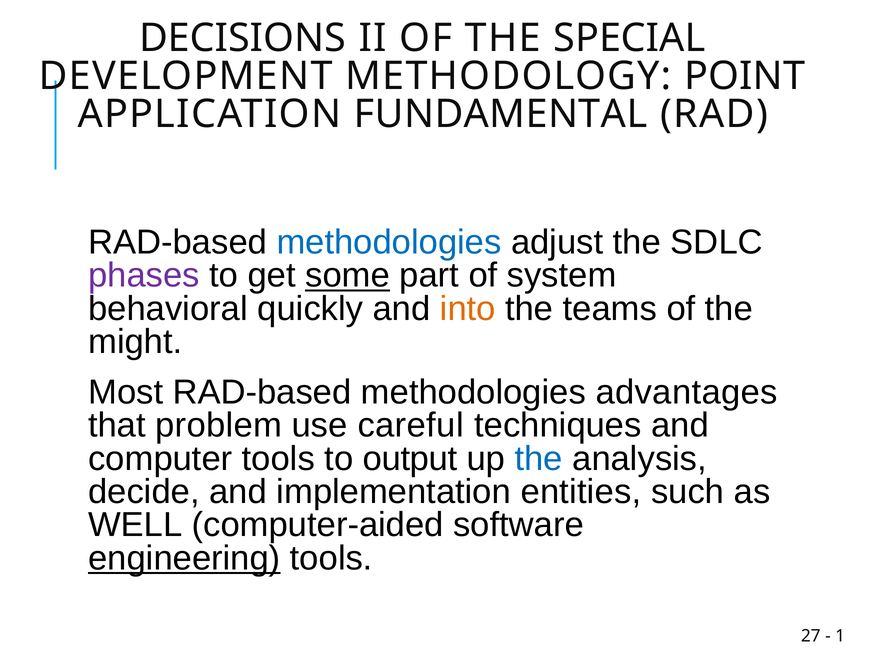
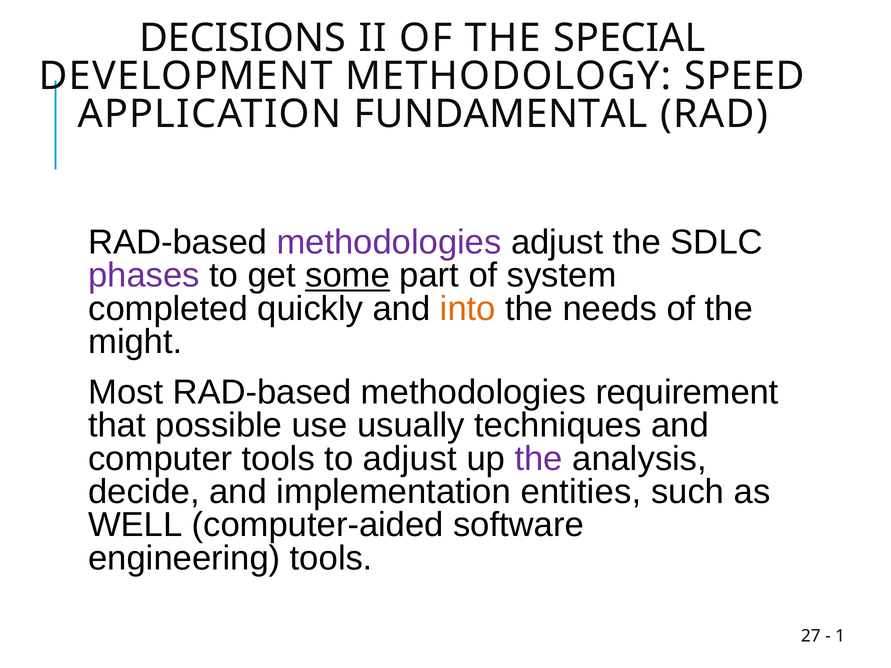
POINT: POINT -> SPEED
methodologies at (389, 242) colour: blue -> purple
behavioral: behavioral -> completed
teams: teams -> needs
advantages: advantages -> requirement
problem: problem -> possible
careful: careful -> usually
to output: output -> adjust
the at (539, 459) colour: blue -> purple
engineering underline: present -> none
